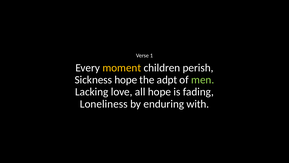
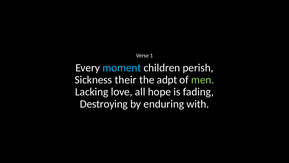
moment colour: yellow -> light blue
Sickness hope: hope -> their
Loneliness: Loneliness -> Destroying
